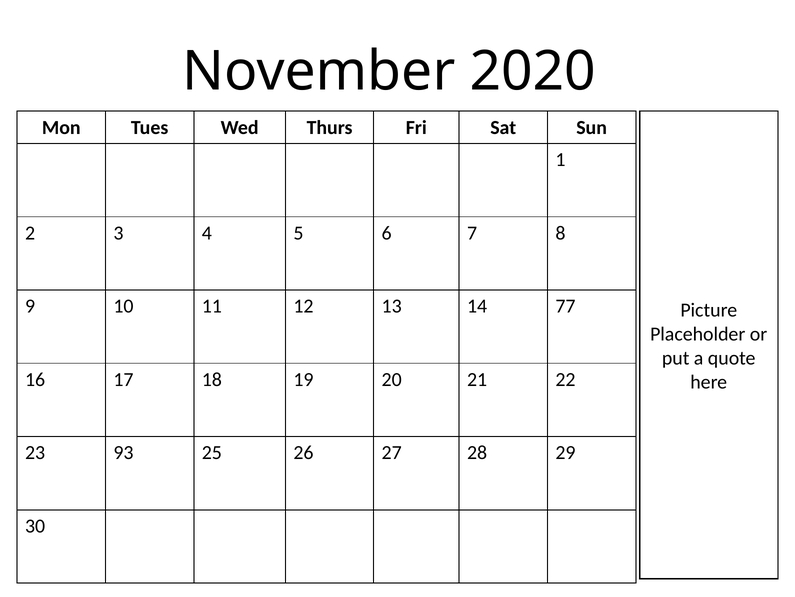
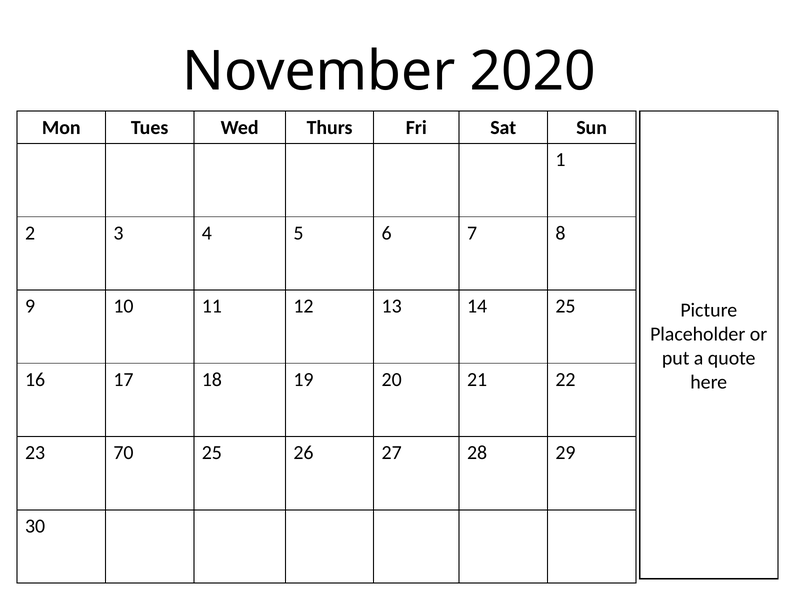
14 77: 77 -> 25
93: 93 -> 70
